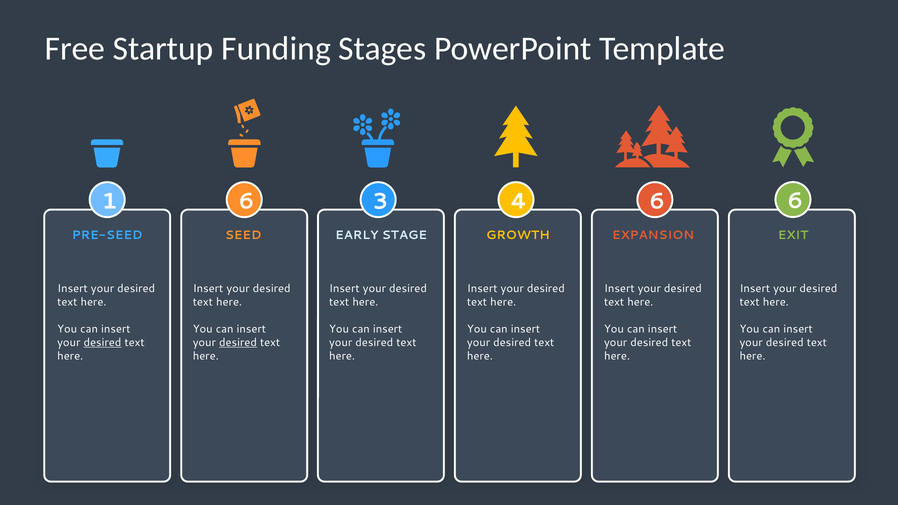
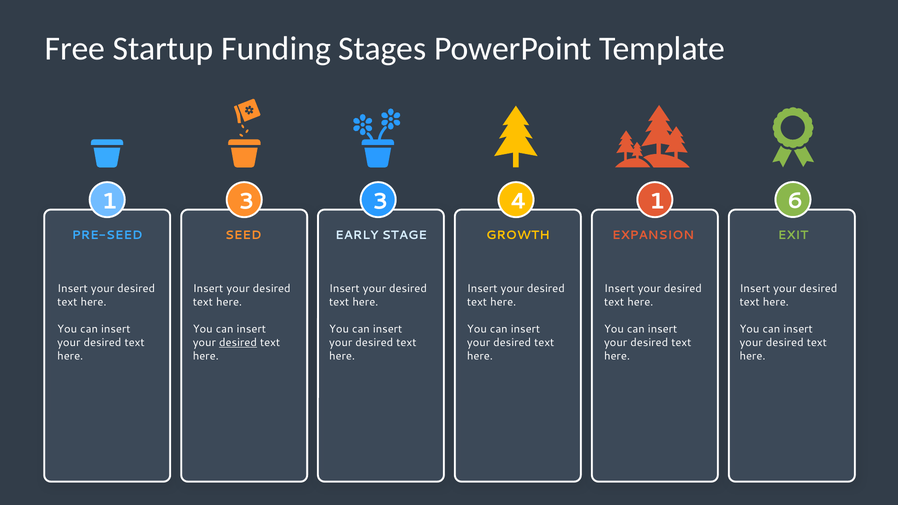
1 6: 6 -> 3
4 6: 6 -> 1
desired at (102, 343) underline: present -> none
